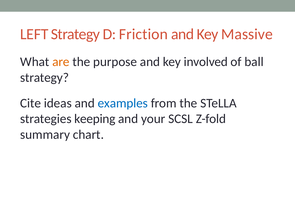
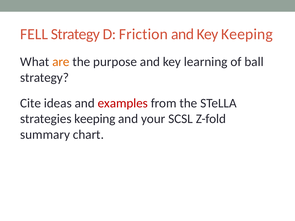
LEFT: LEFT -> FELL
Key Massive: Massive -> Keeping
involved: involved -> learning
examples colour: blue -> red
